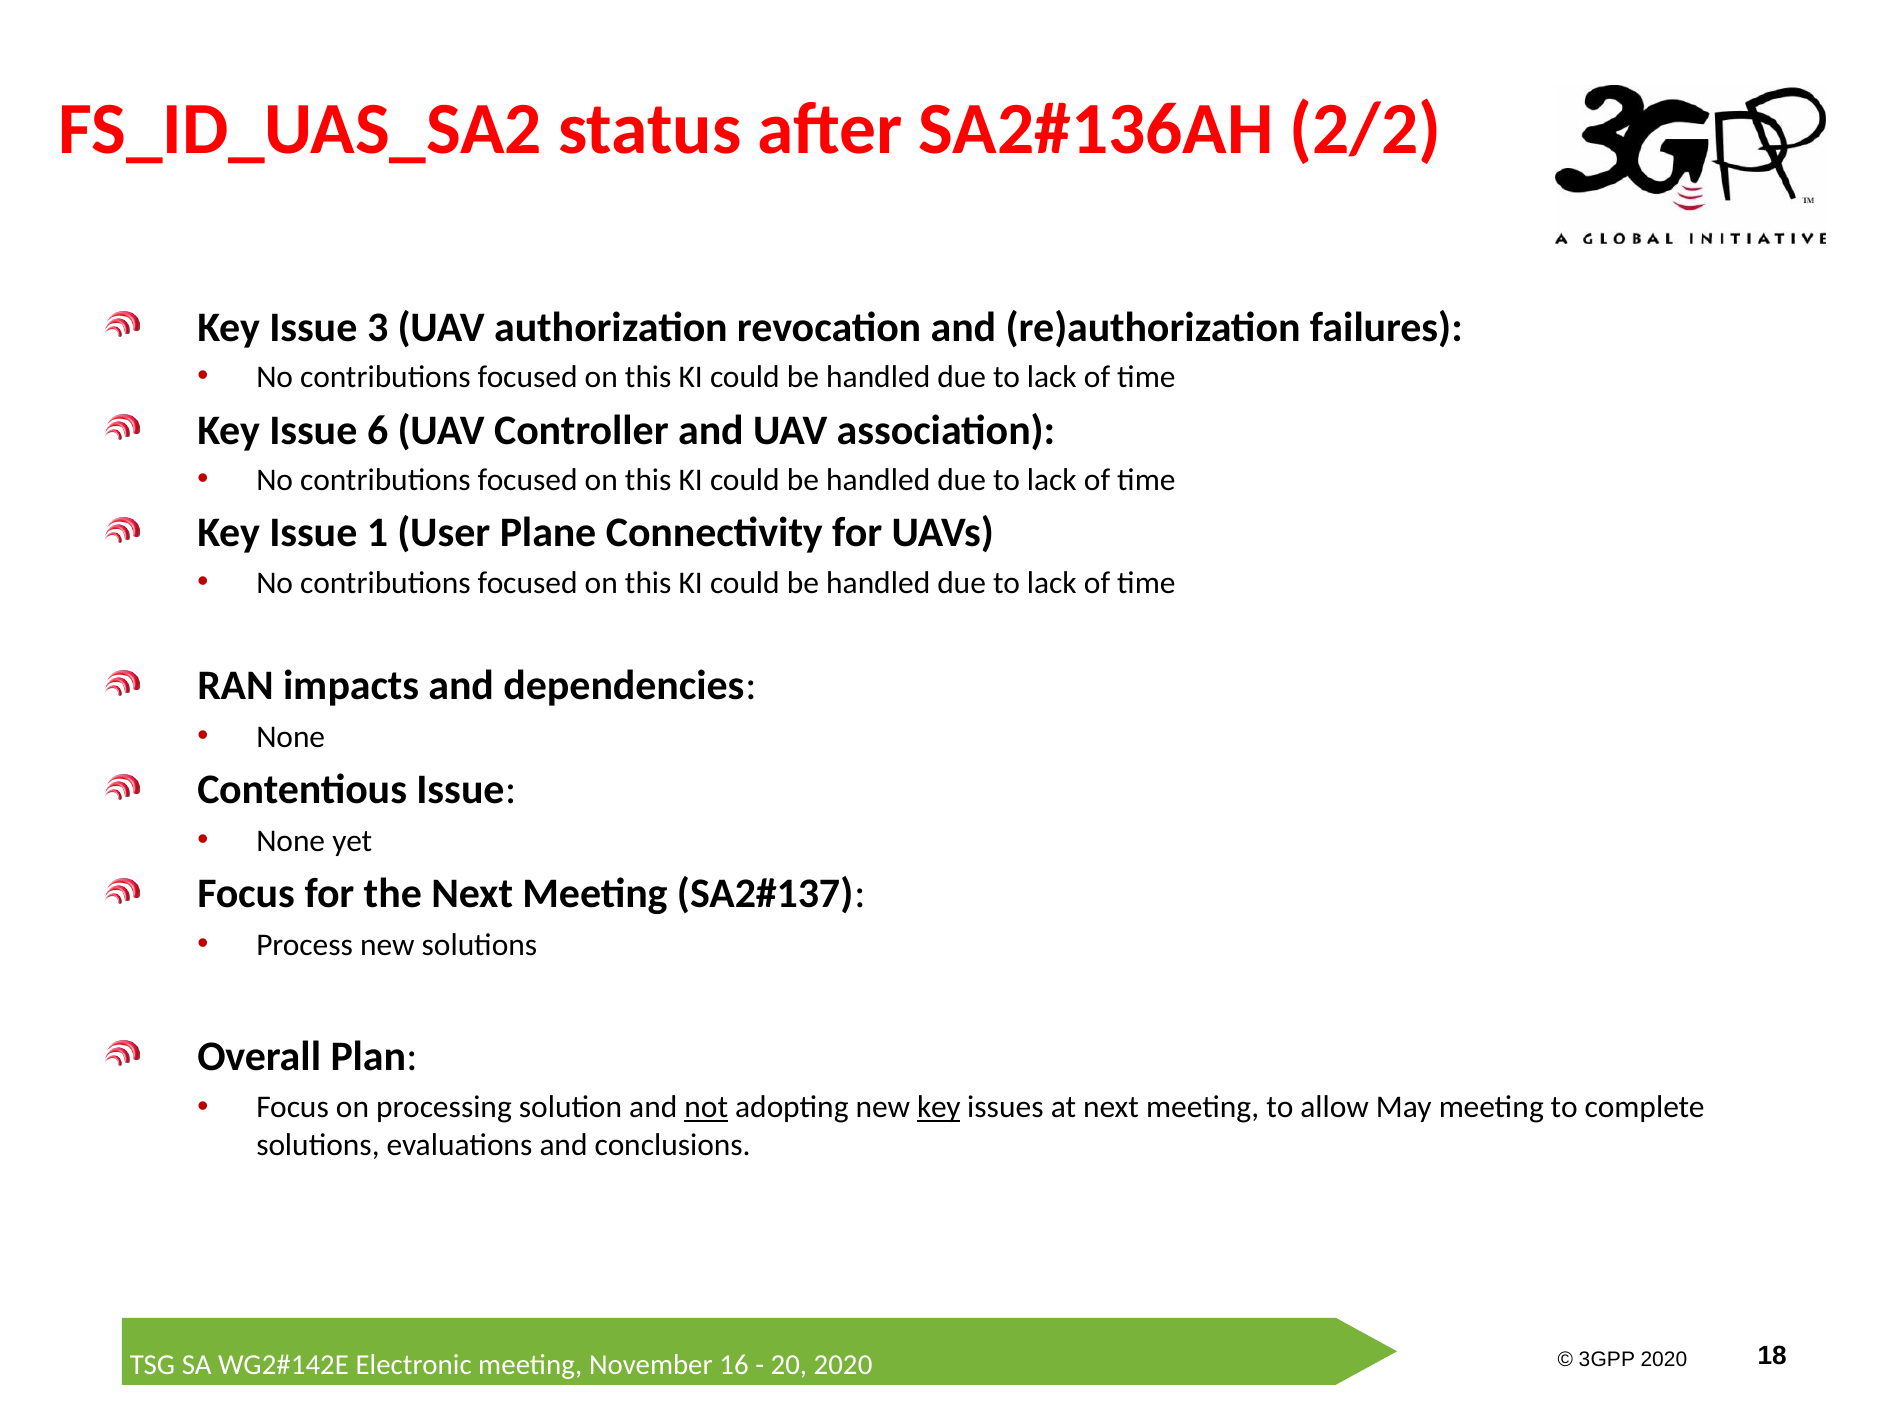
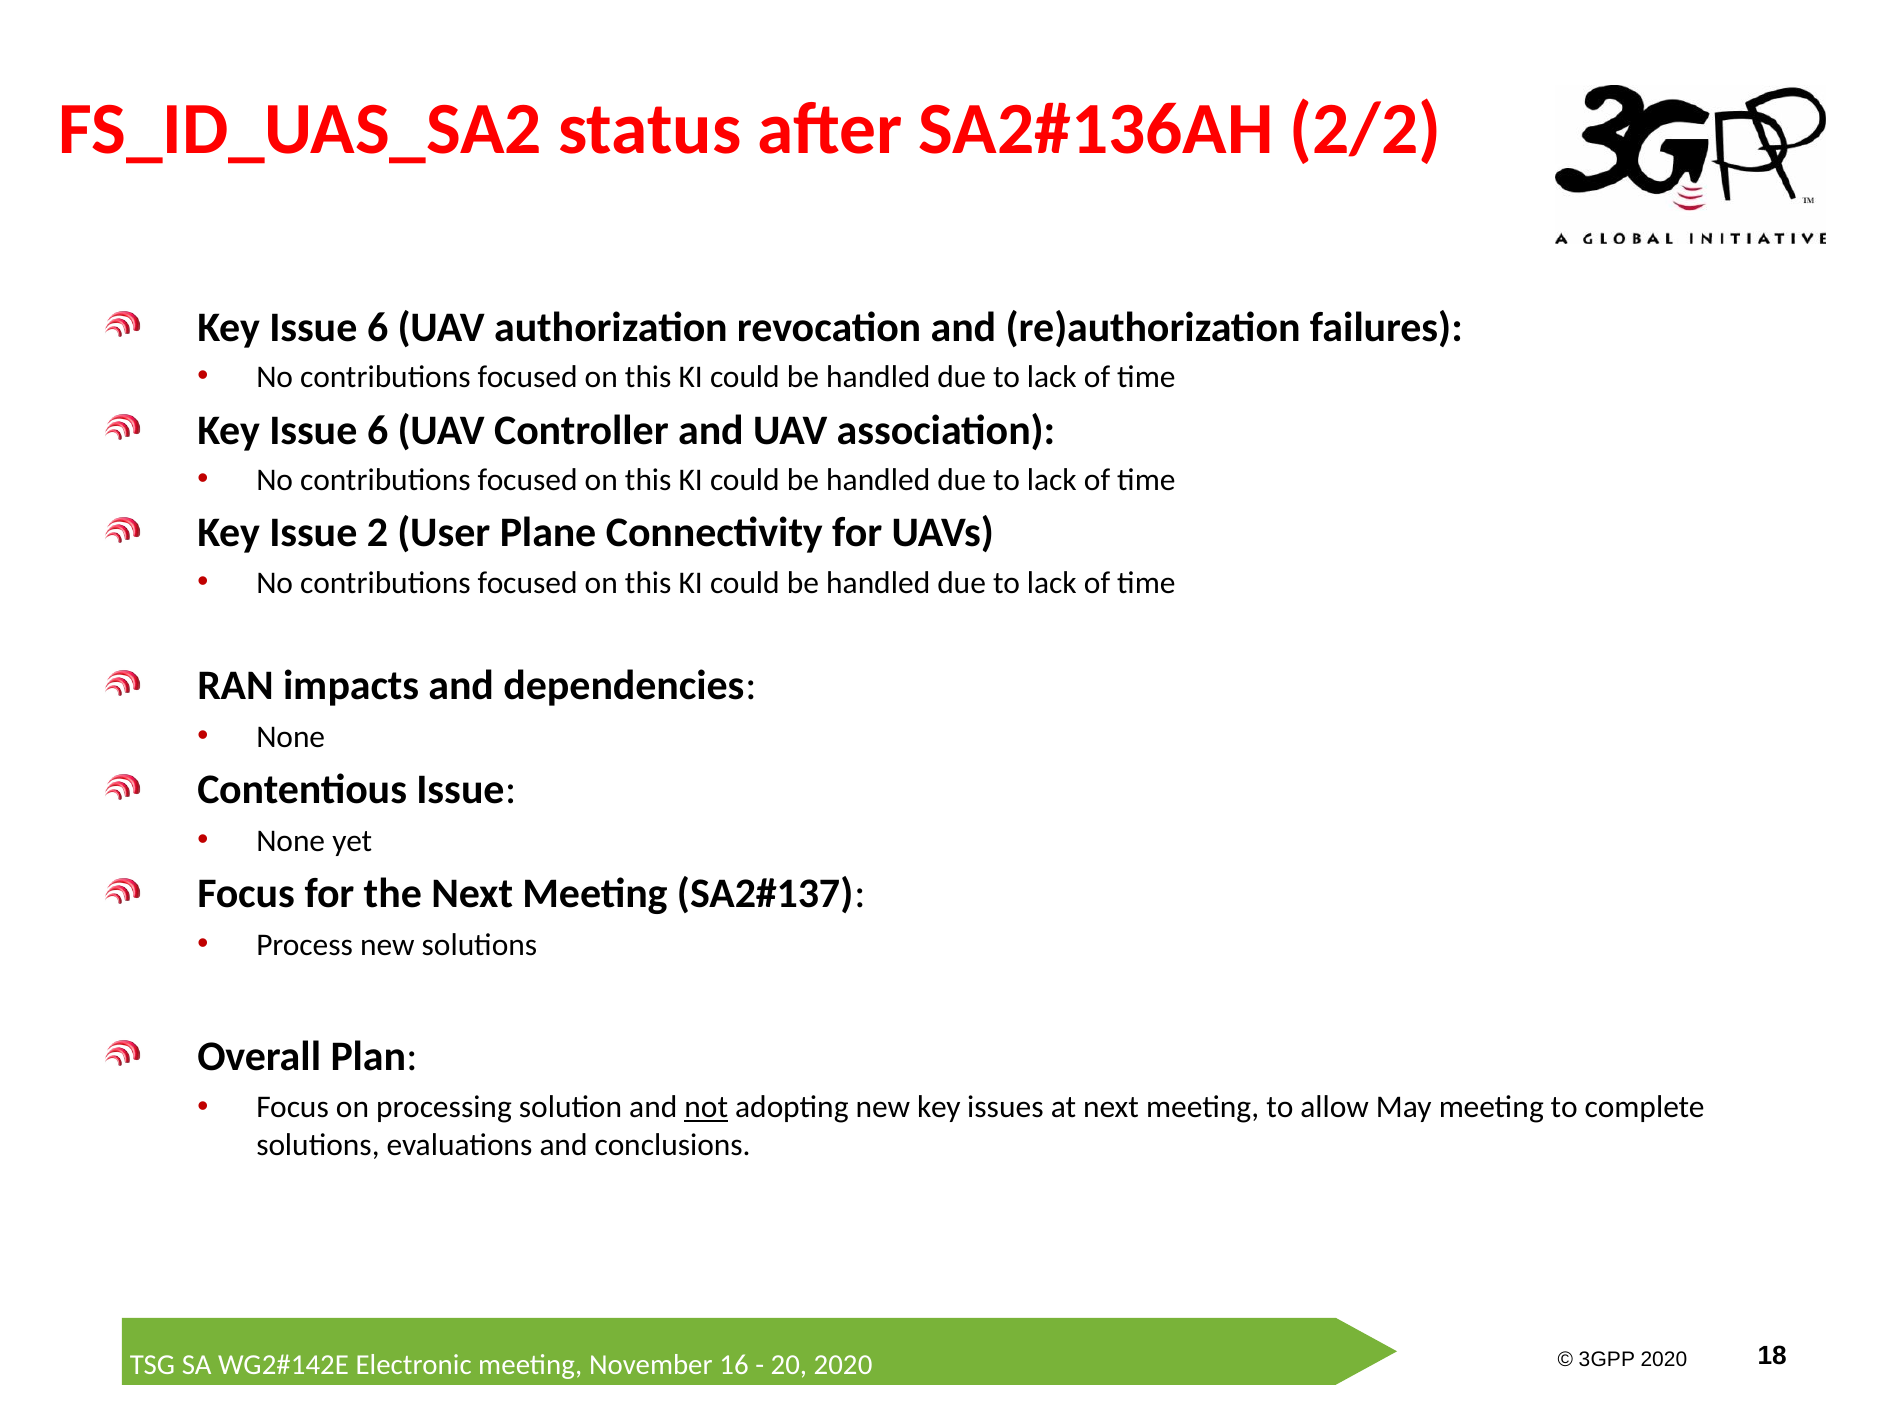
3 at (378, 327): 3 -> 6
1: 1 -> 2
key at (939, 1107) underline: present -> none
